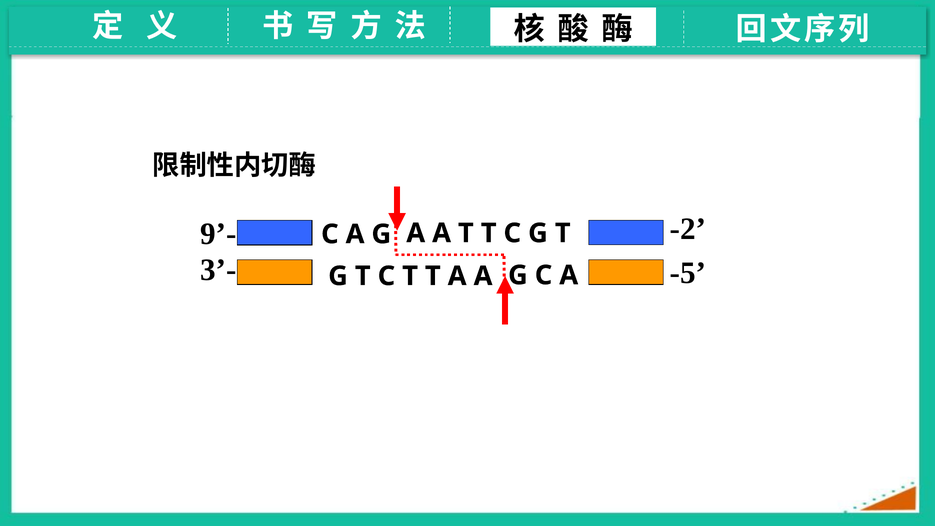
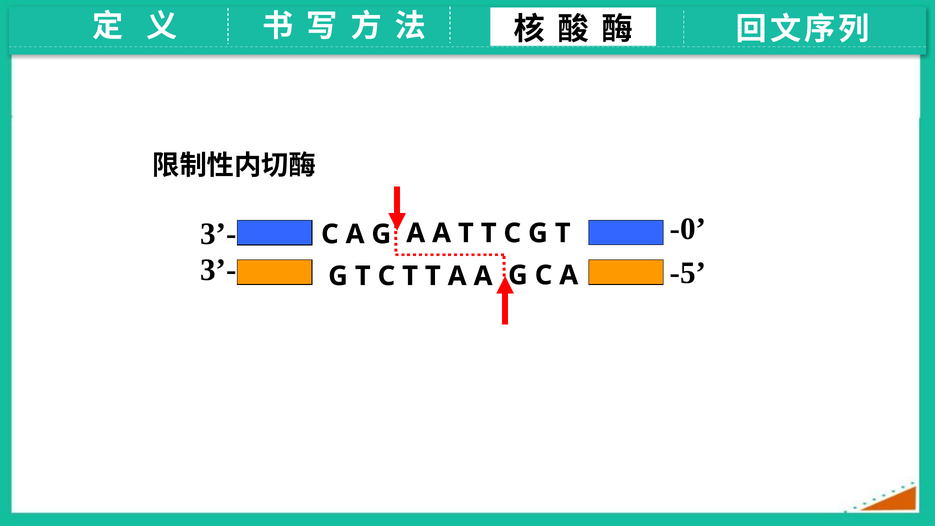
-2: -2 -> -0
9’- at (219, 234): 9’- -> 3’-
